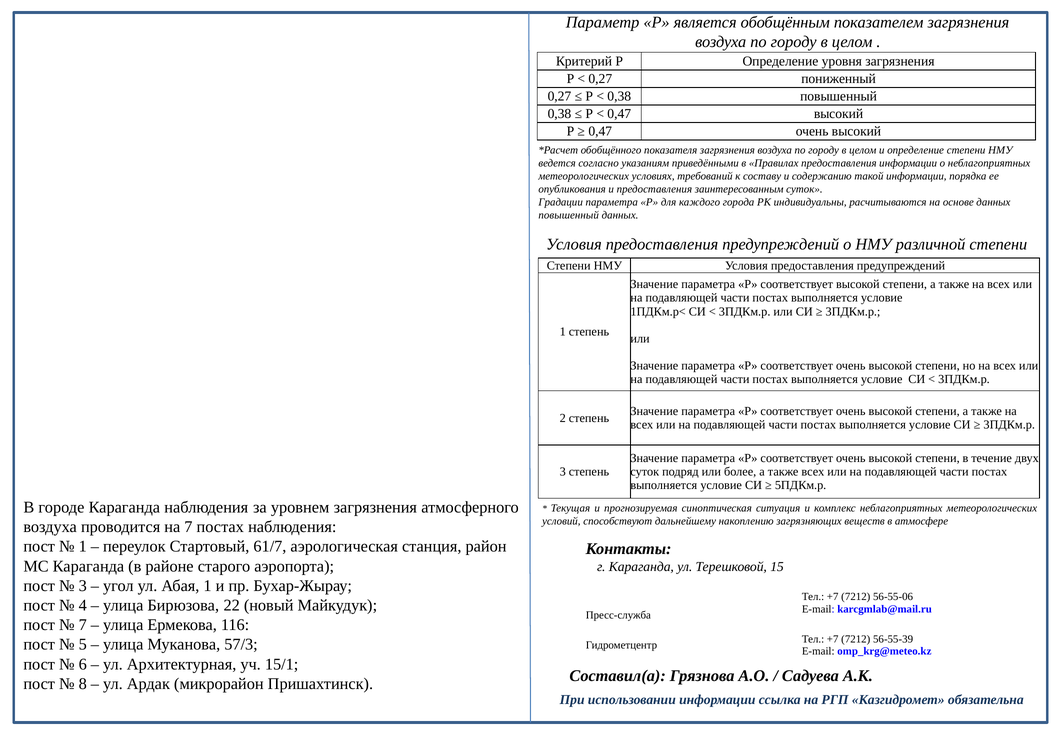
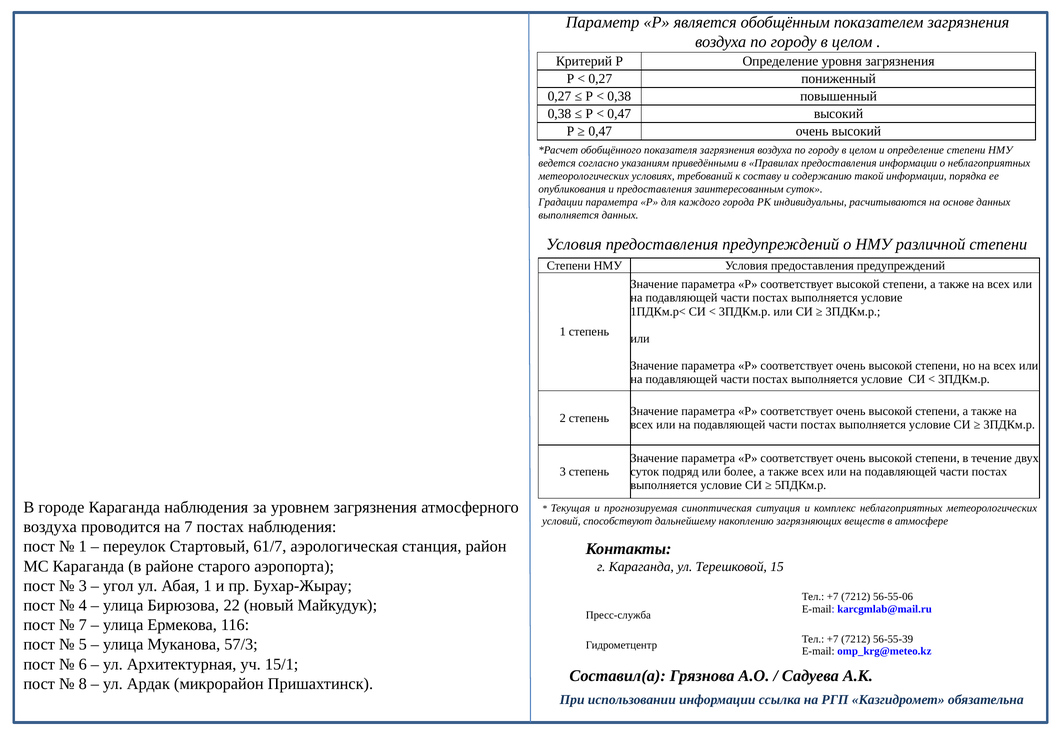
повышенный at (569, 215): повышенный -> выполняется
